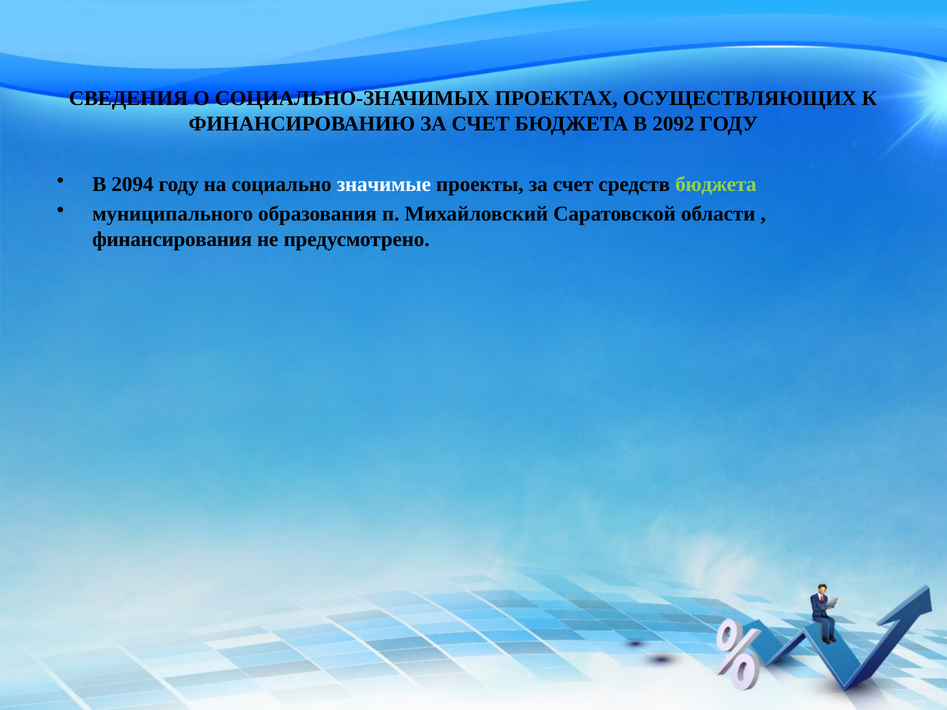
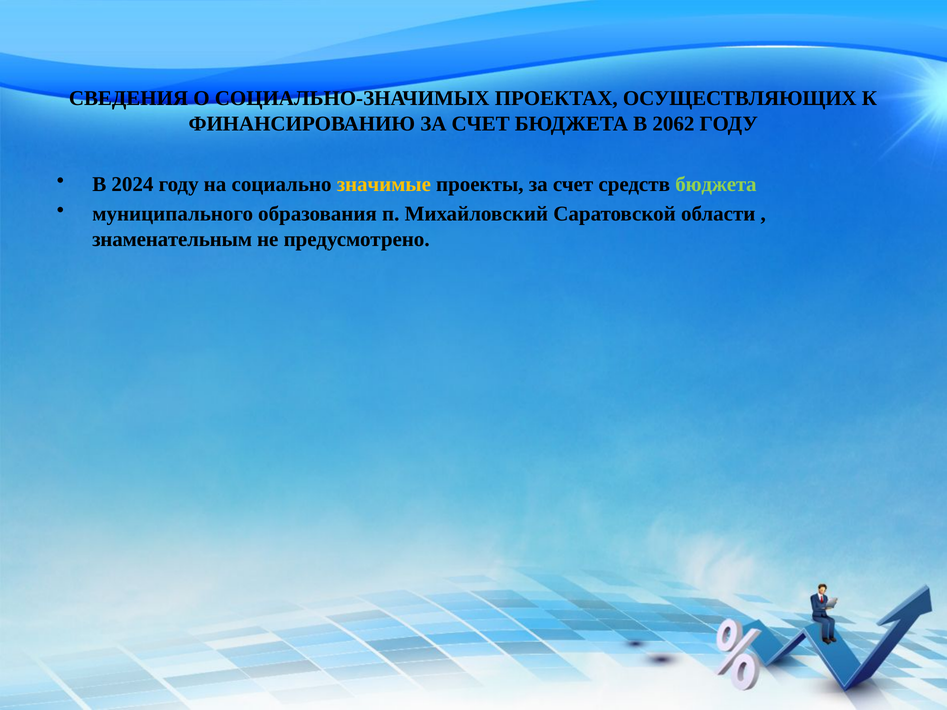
2092: 2092 -> 2062
2094: 2094 -> 2024
значимые colour: white -> yellow
финансирования: финансирования -> знаменательным
